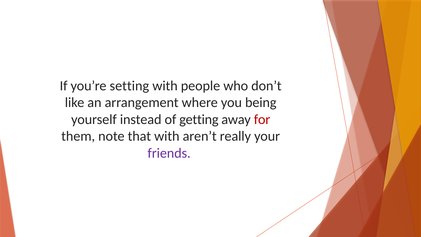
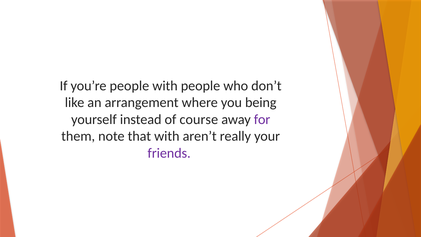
you’re setting: setting -> people
getting: getting -> course
for colour: red -> purple
